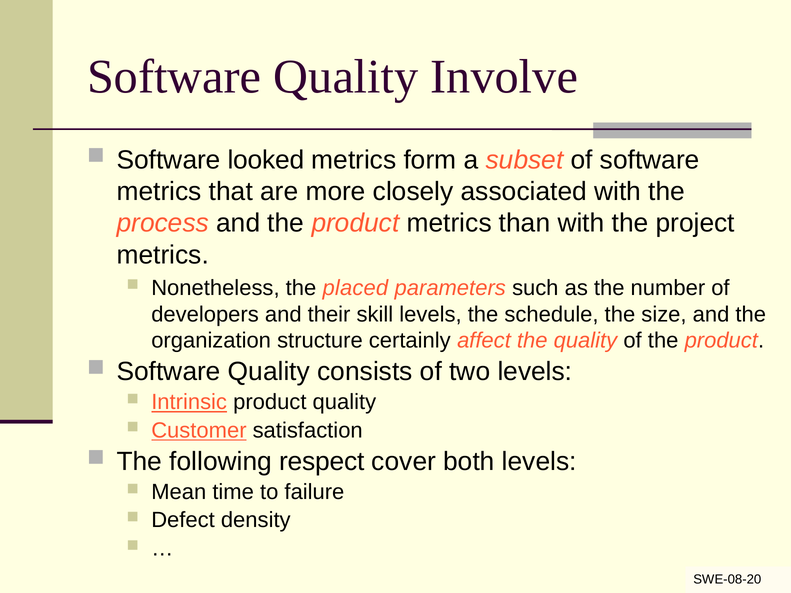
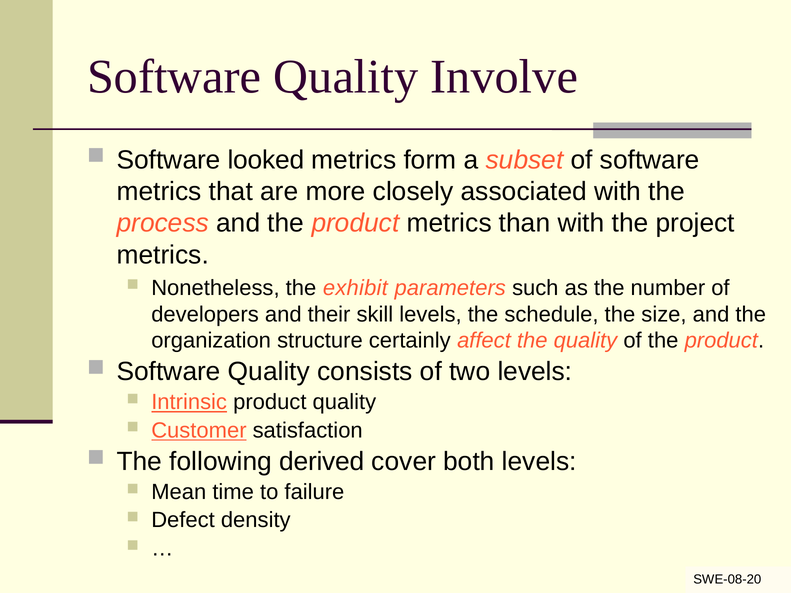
placed: placed -> exhibit
respect: respect -> derived
